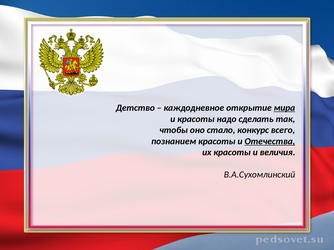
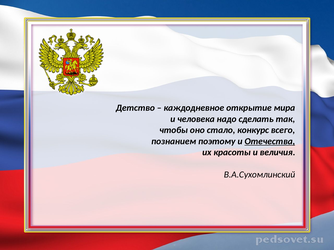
мира underline: present -> none
и красоты: красоты -> человека
познанием красоты: красоты -> поэтому
